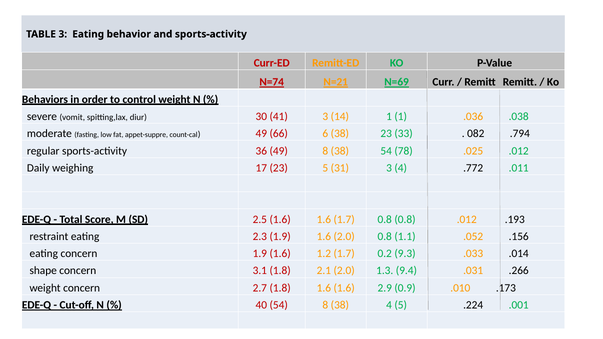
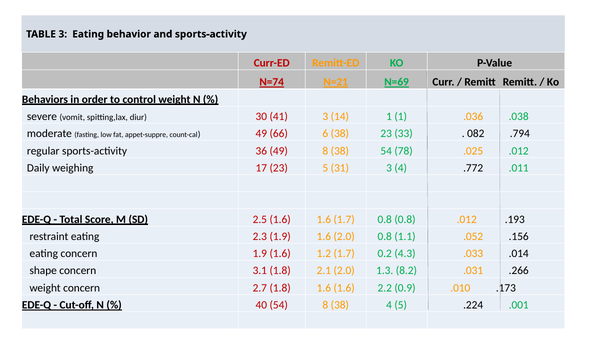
9.3: 9.3 -> 4.3
9.4: 9.4 -> 8.2
2.9: 2.9 -> 2.2
